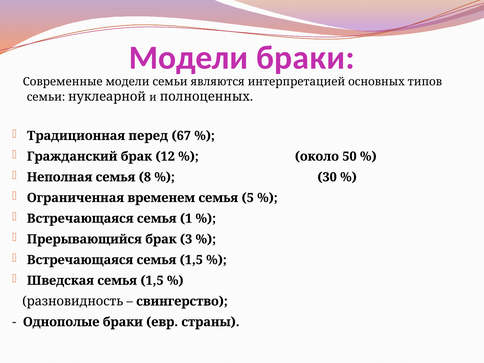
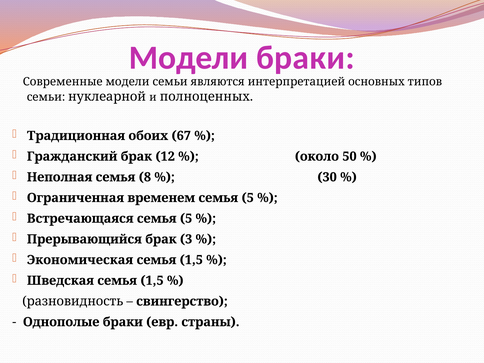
перед: перед -> обоих
Встречающаяся семья 1: 1 -> 5
Встречающаяся at (80, 260): Встречающаяся -> Экономическая
